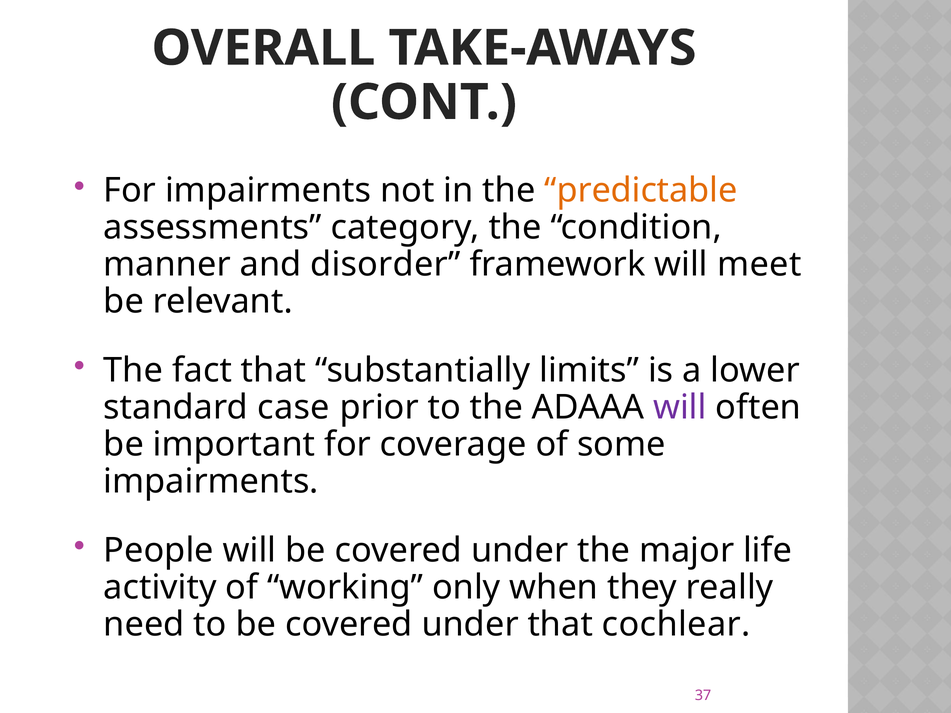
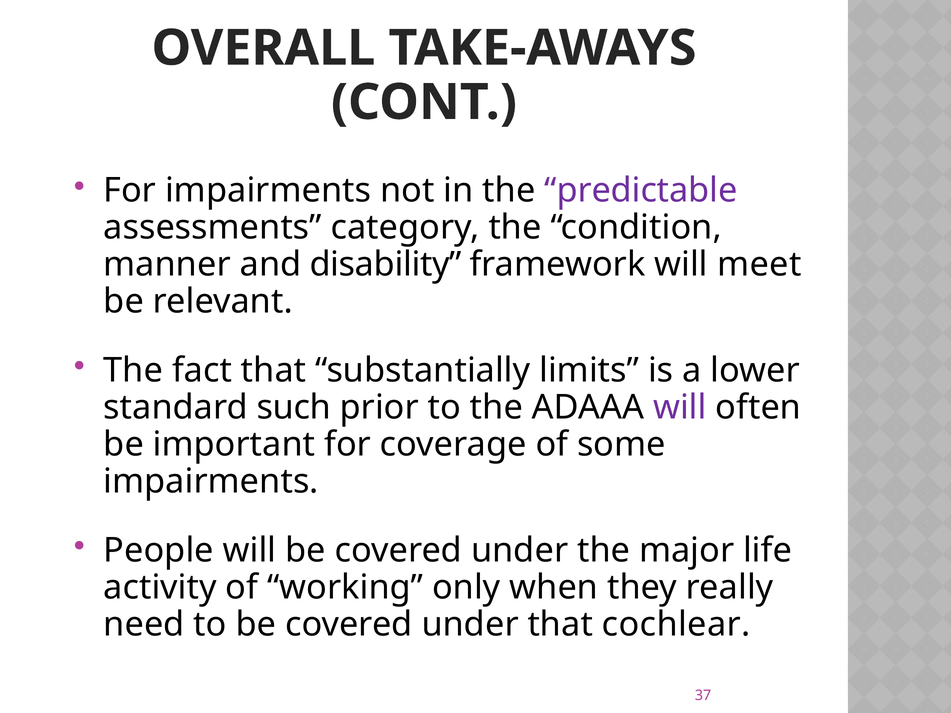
predictable colour: orange -> purple
disorder: disorder -> disability
case: case -> such
